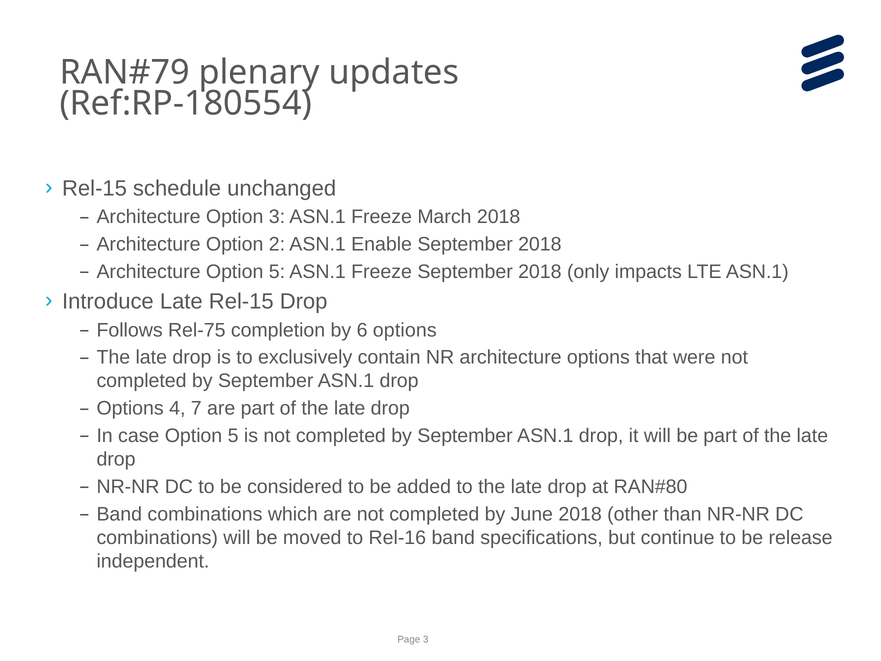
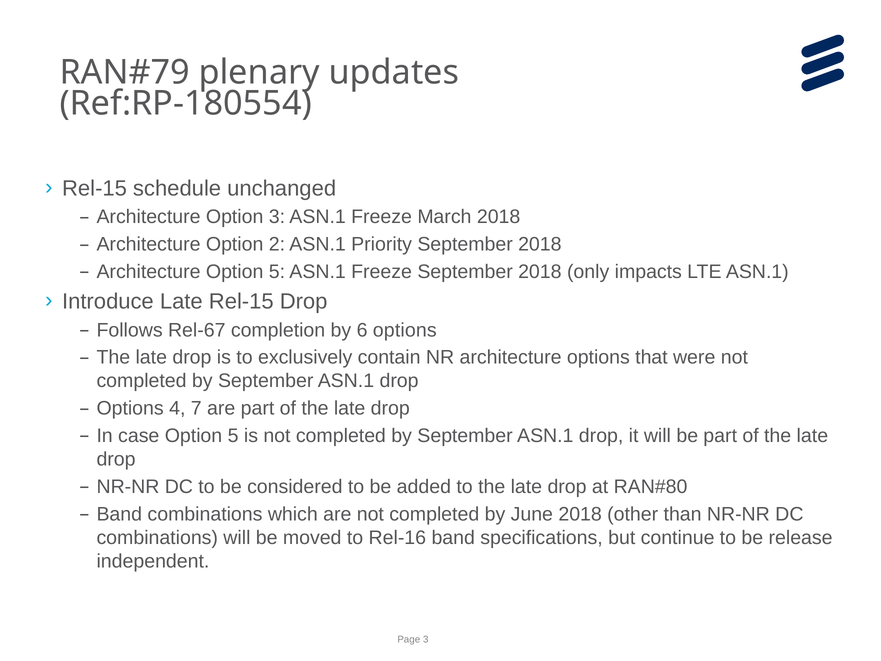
Enable: Enable -> Priority
Rel-75: Rel-75 -> Rel-67
